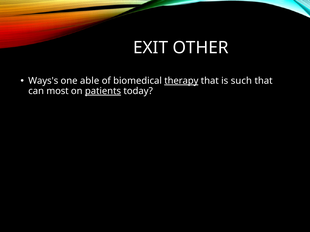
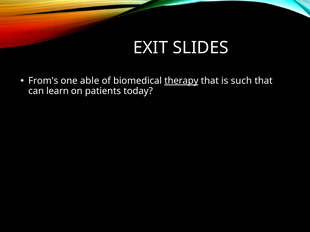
OTHER: OTHER -> SLIDES
Ways's: Ways's -> From's
most: most -> learn
patients underline: present -> none
